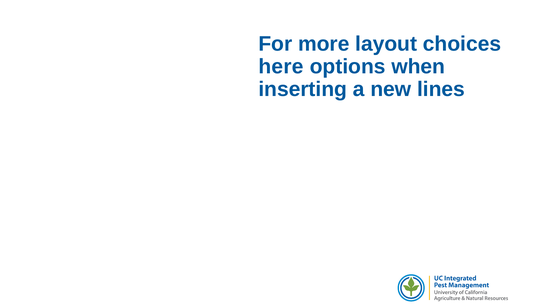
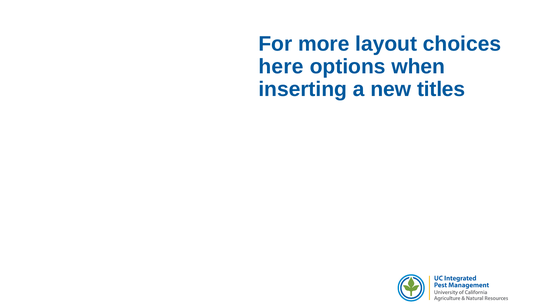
lines: lines -> titles
